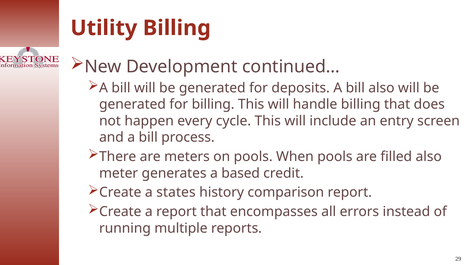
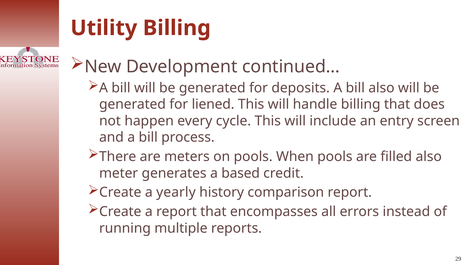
for billing: billing -> liened
states: states -> yearly
